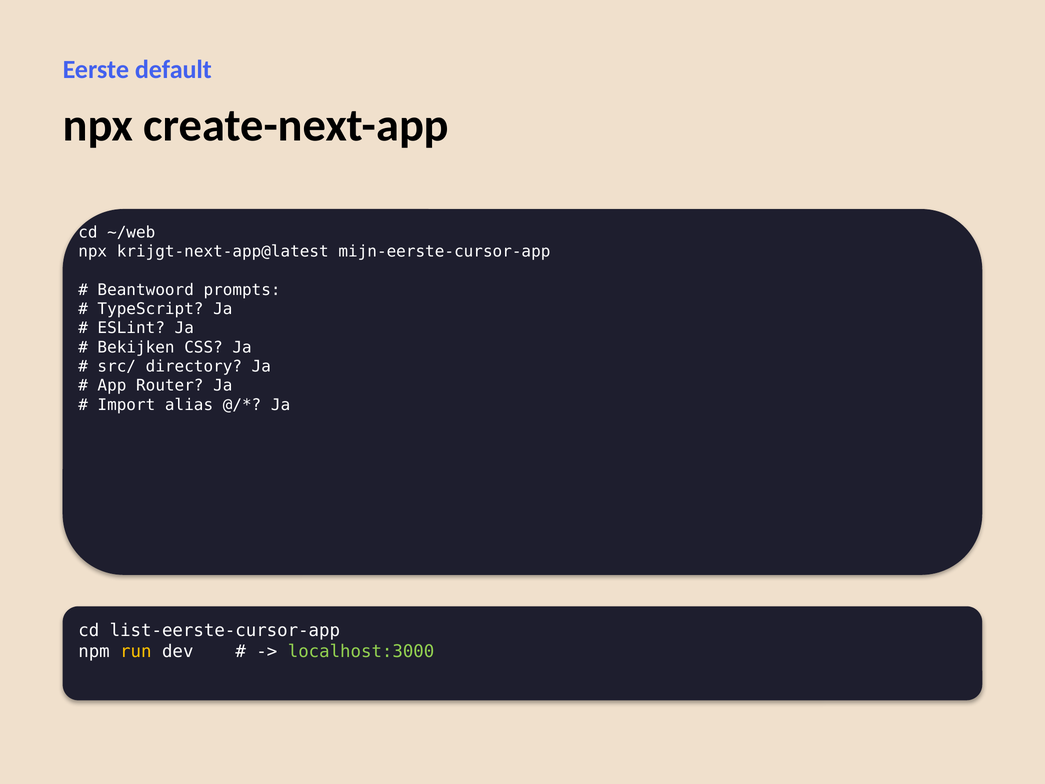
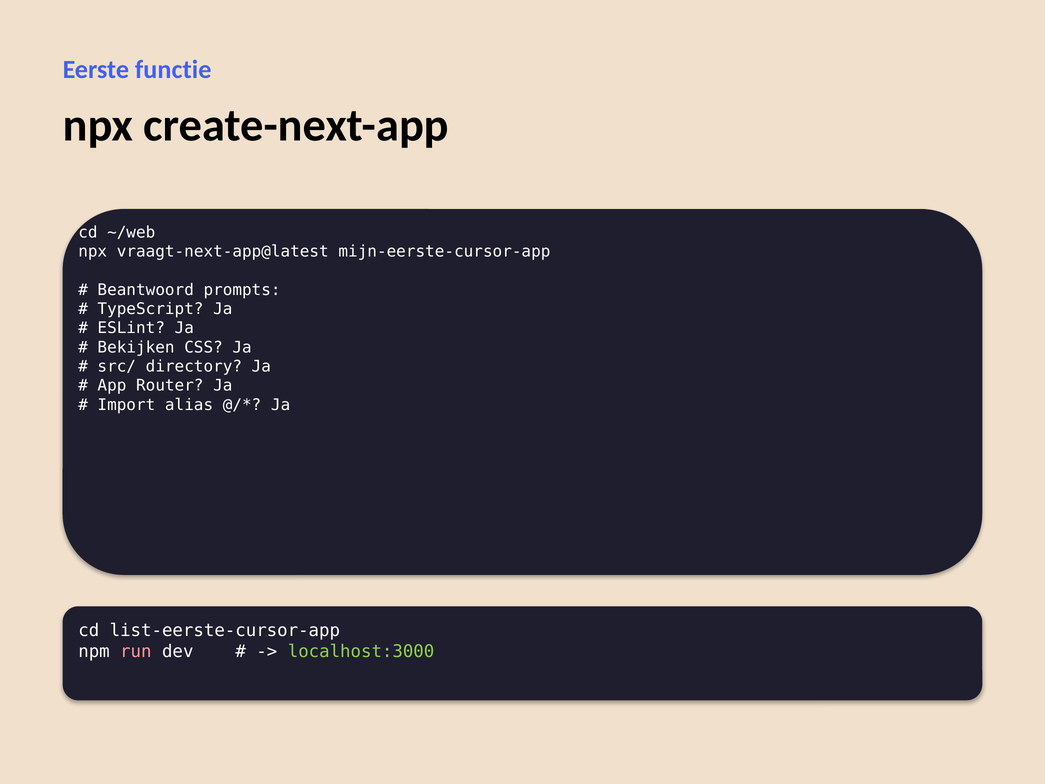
default: default -> functie
krijgt-next-app@latest: krijgt-next-app@latest -> vraagt-next-app@latest
run colour: yellow -> pink
